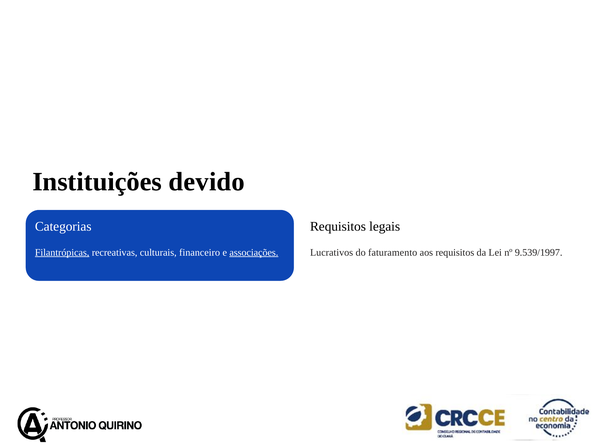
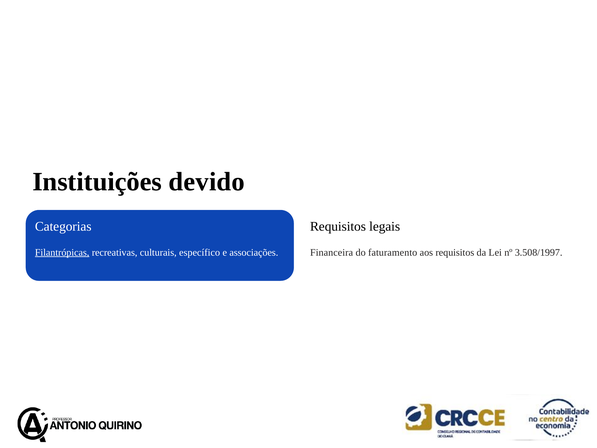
financeiro: financeiro -> específico
associações underline: present -> none
Lucrativos: Lucrativos -> Financeira
9.539/1997: 9.539/1997 -> 3.508/1997
